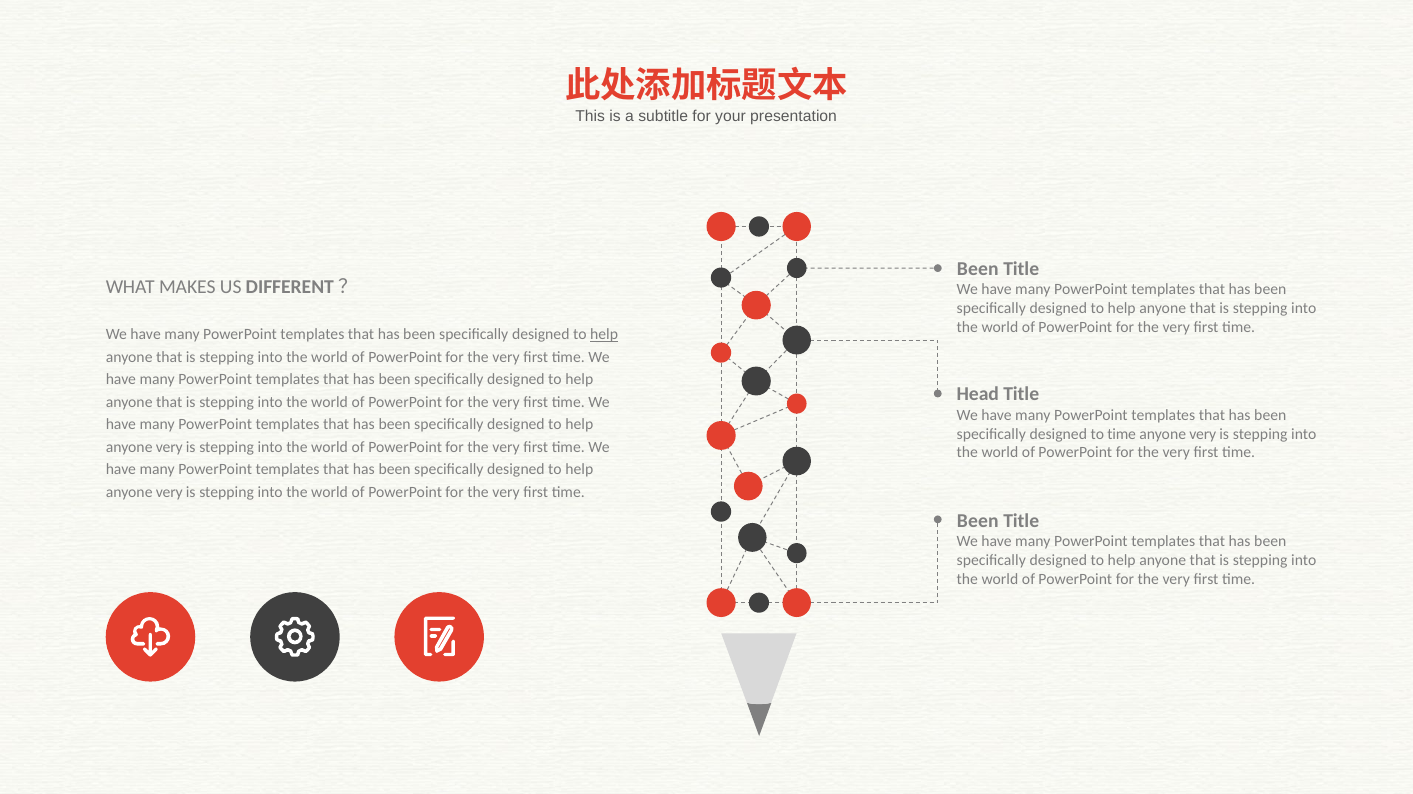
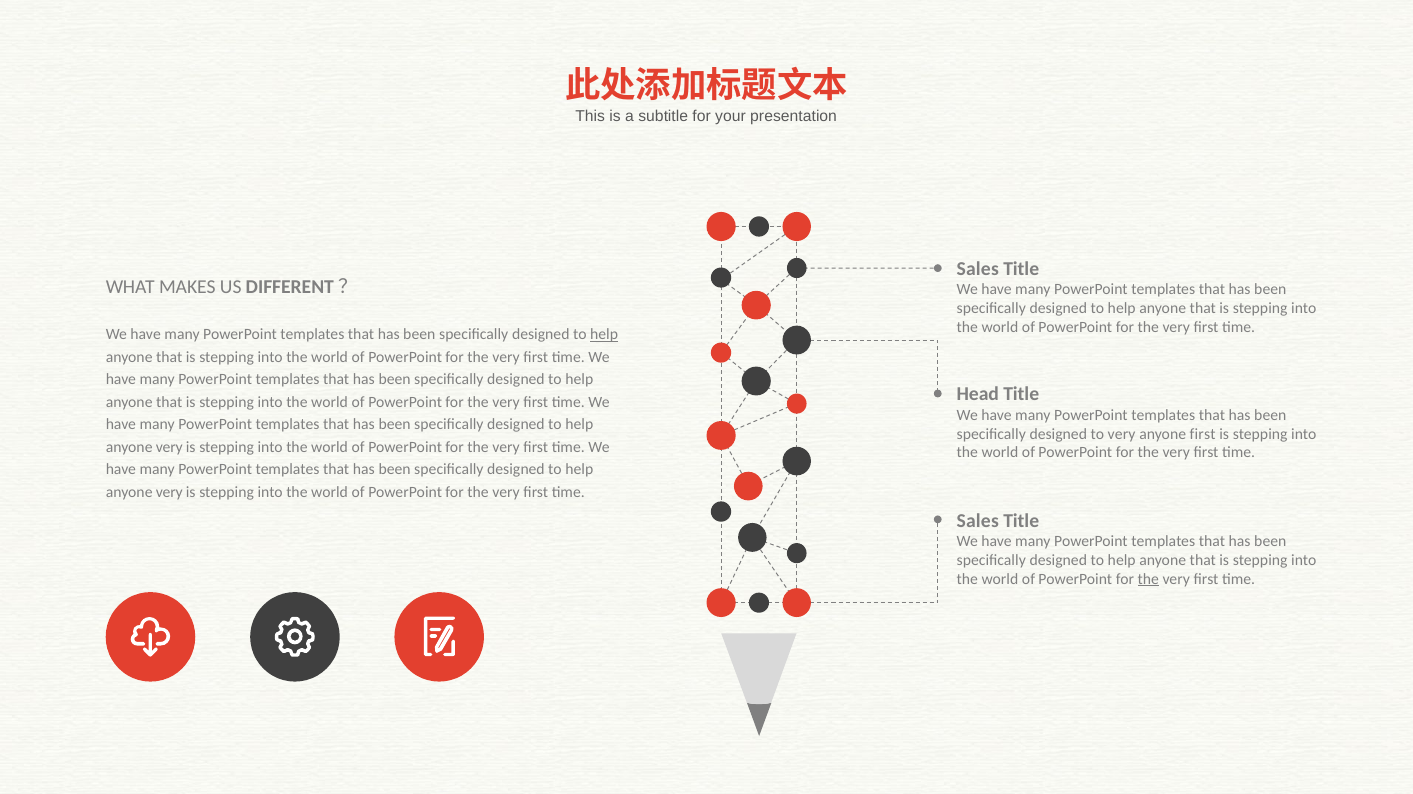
Been at (978, 269): Been -> Sales
to time: time -> very
very at (1203, 434): very -> first
Been at (978, 521): Been -> Sales
the at (1148, 580) underline: none -> present
